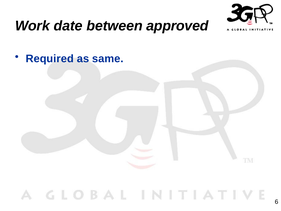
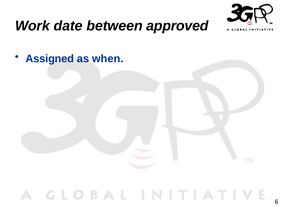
Required: Required -> Assigned
same: same -> when
